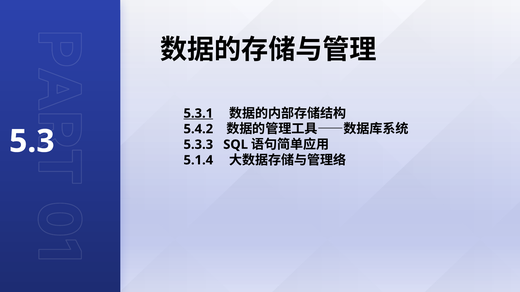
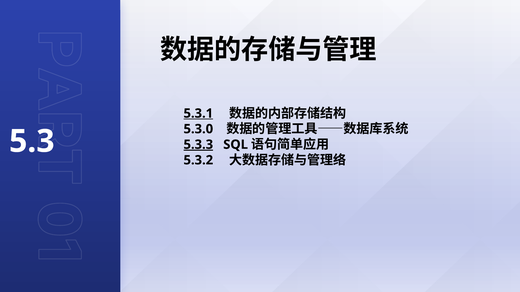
5.4.2: 5.4.2 -> 5.3.0
5.3.3 underline: none -> present
5.1.4: 5.1.4 -> 5.3.2
